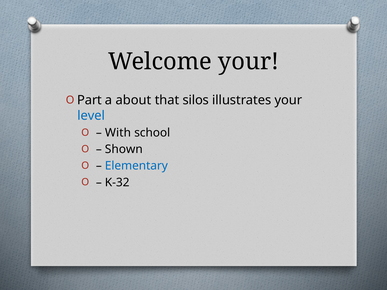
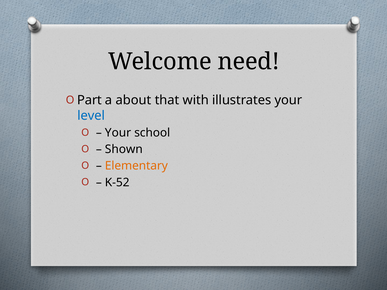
Welcome your: your -> need
silos: silos -> with
With at (118, 133): With -> Your
Elementary colour: blue -> orange
K-32: K-32 -> K-52
